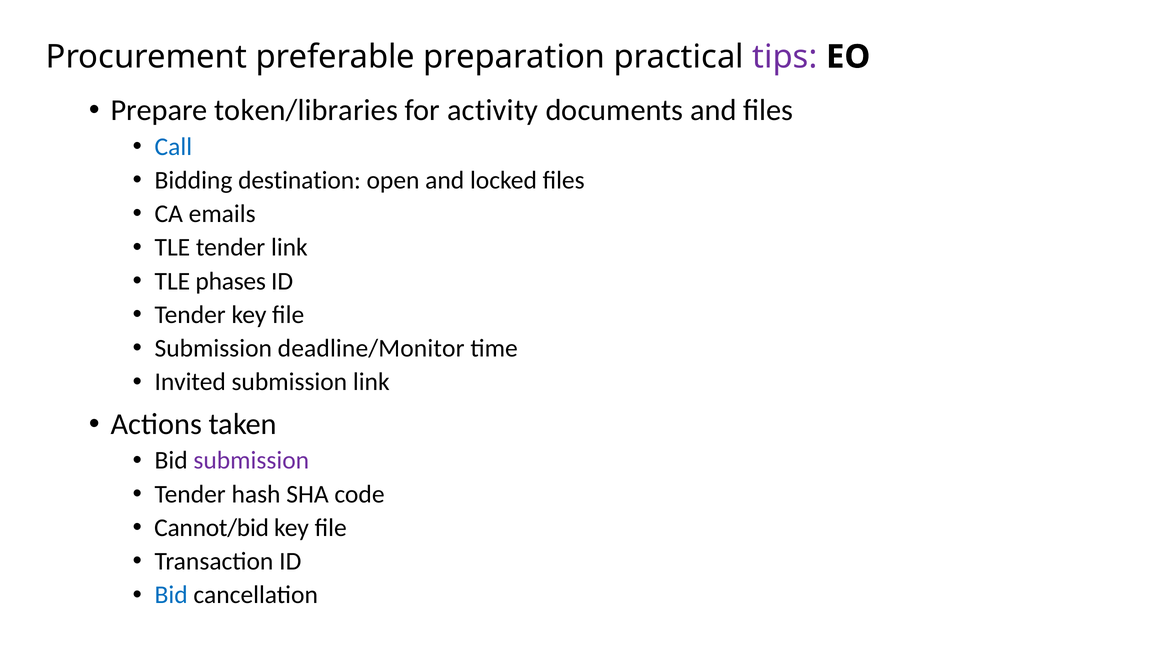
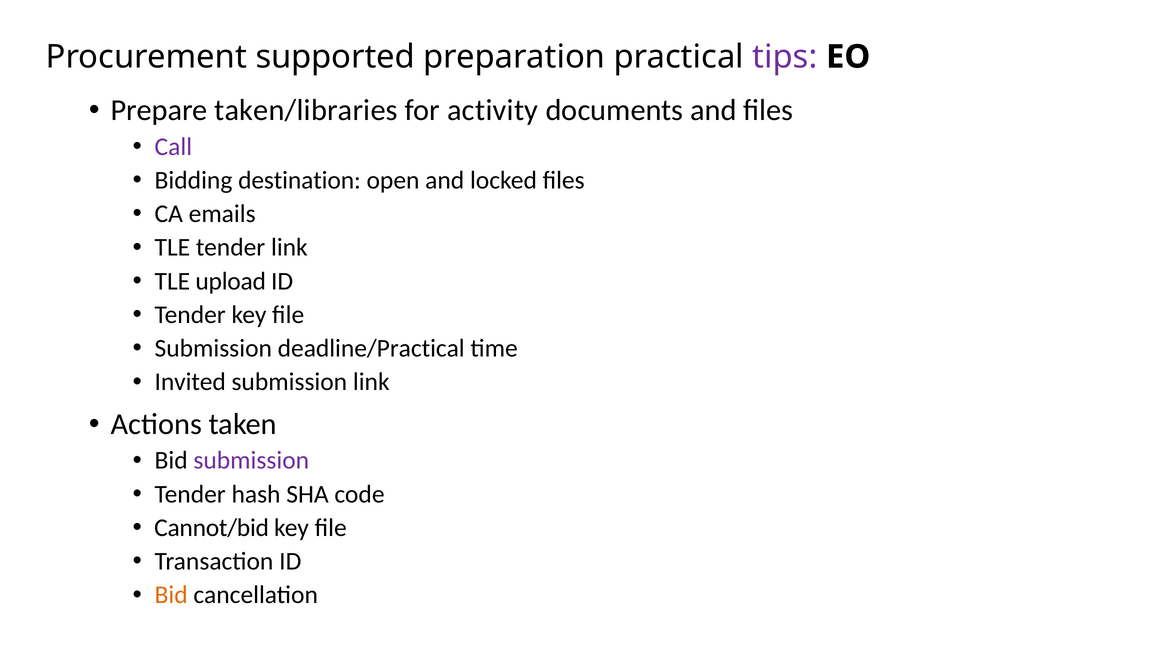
preferable: preferable -> supported
token/libraries: token/libraries -> taken/libraries
Call colour: blue -> purple
phases: phases -> upload
deadline/Monitor: deadline/Monitor -> deadline/Practical
Bid at (171, 595) colour: blue -> orange
